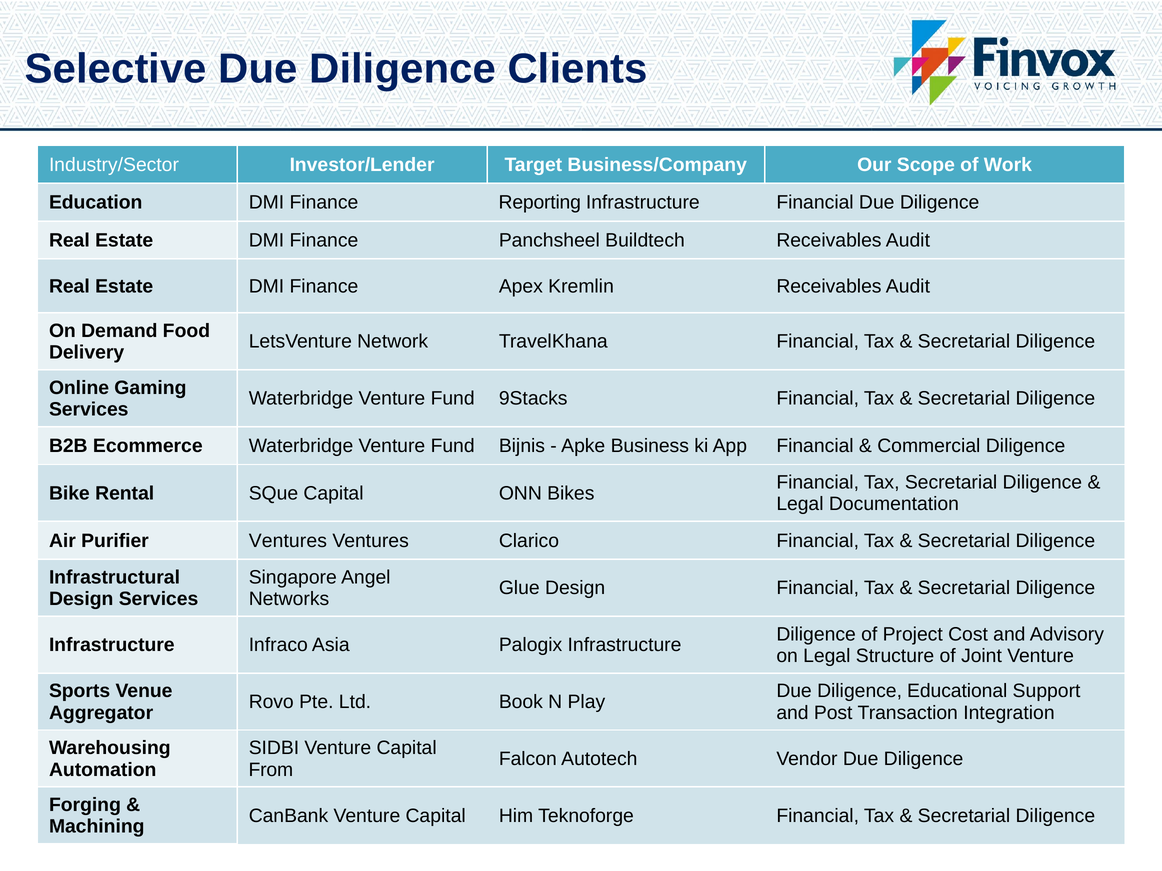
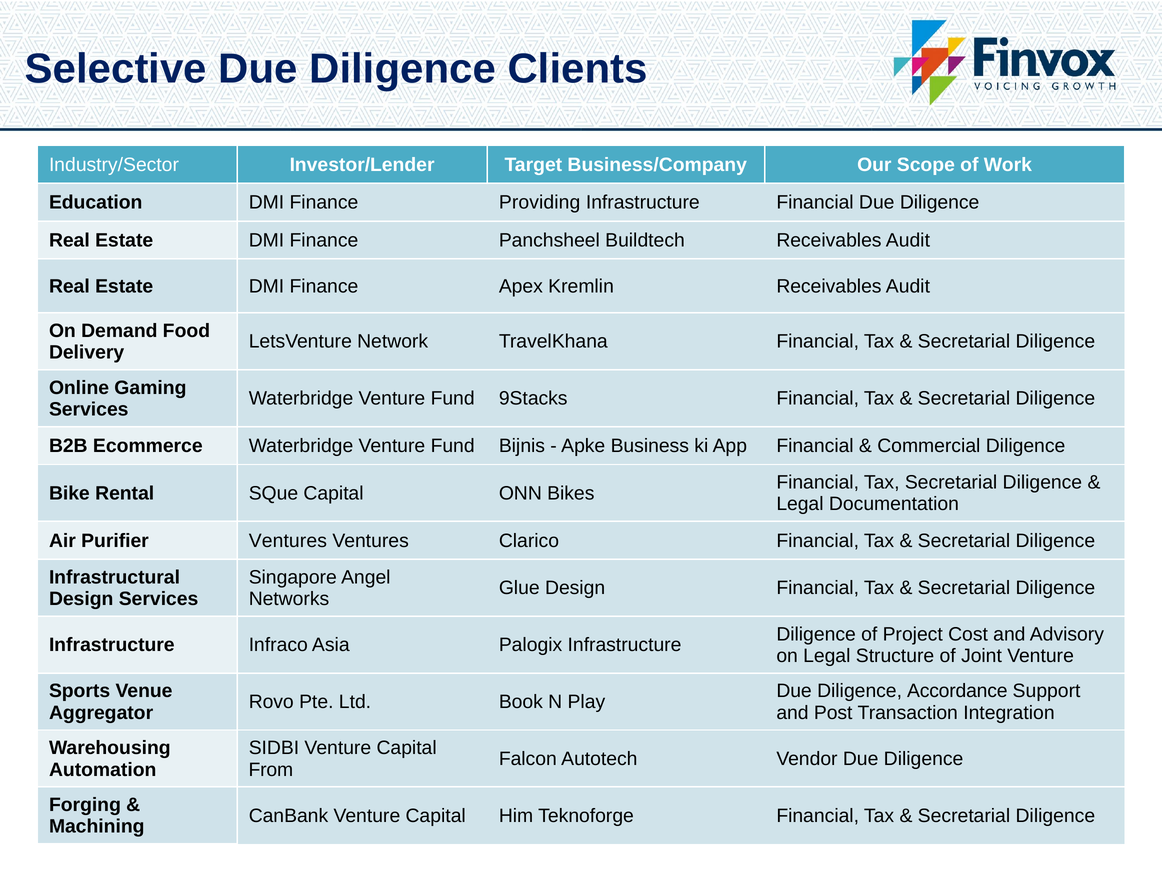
Reporting: Reporting -> Providing
Educational: Educational -> Accordance
